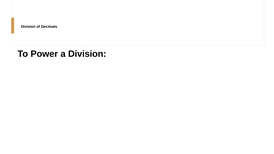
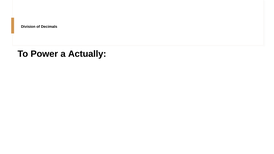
a Division: Division -> Actually
